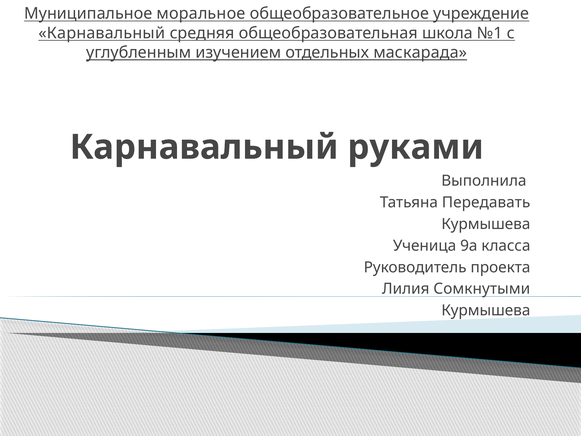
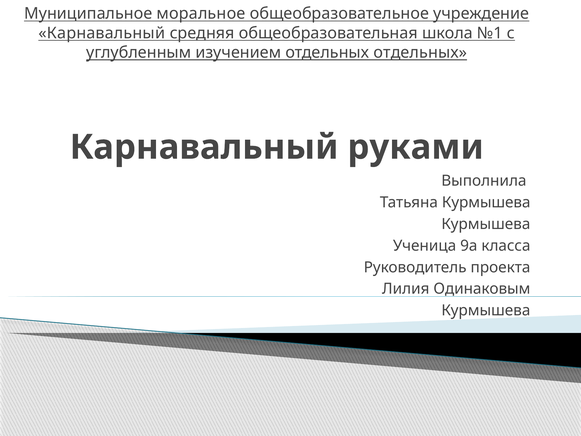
отдельных маскарада: маскарада -> отдельных
Татьяна Передавать: Передавать -> Курмышева
Сомкнутыми: Сомкнутыми -> Одинаковым
